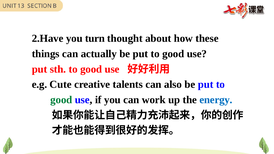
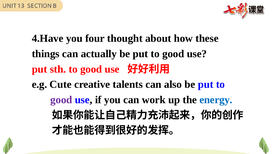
2.Have: 2.Have -> 4.Have
turn: turn -> four
good at (61, 100) colour: green -> purple
